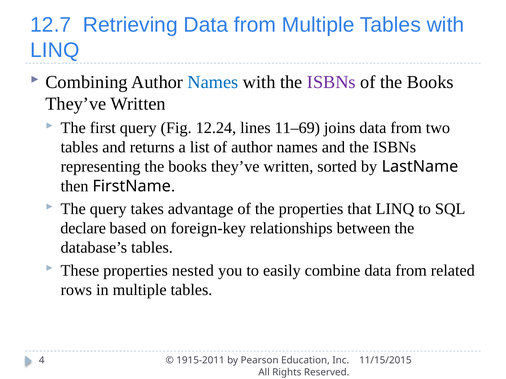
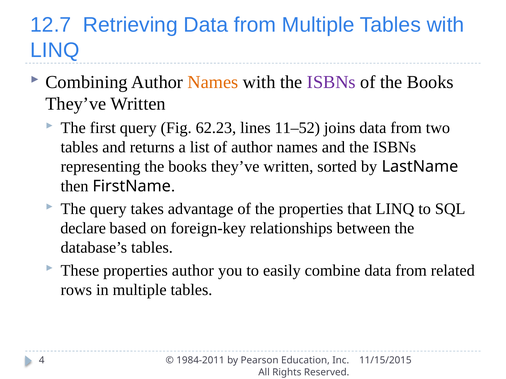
Names at (213, 82) colour: blue -> orange
12.24: 12.24 -> 62.23
11–69: 11–69 -> 11–52
properties nested: nested -> author
1915-2011: 1915-2011 -> 1984-2011
